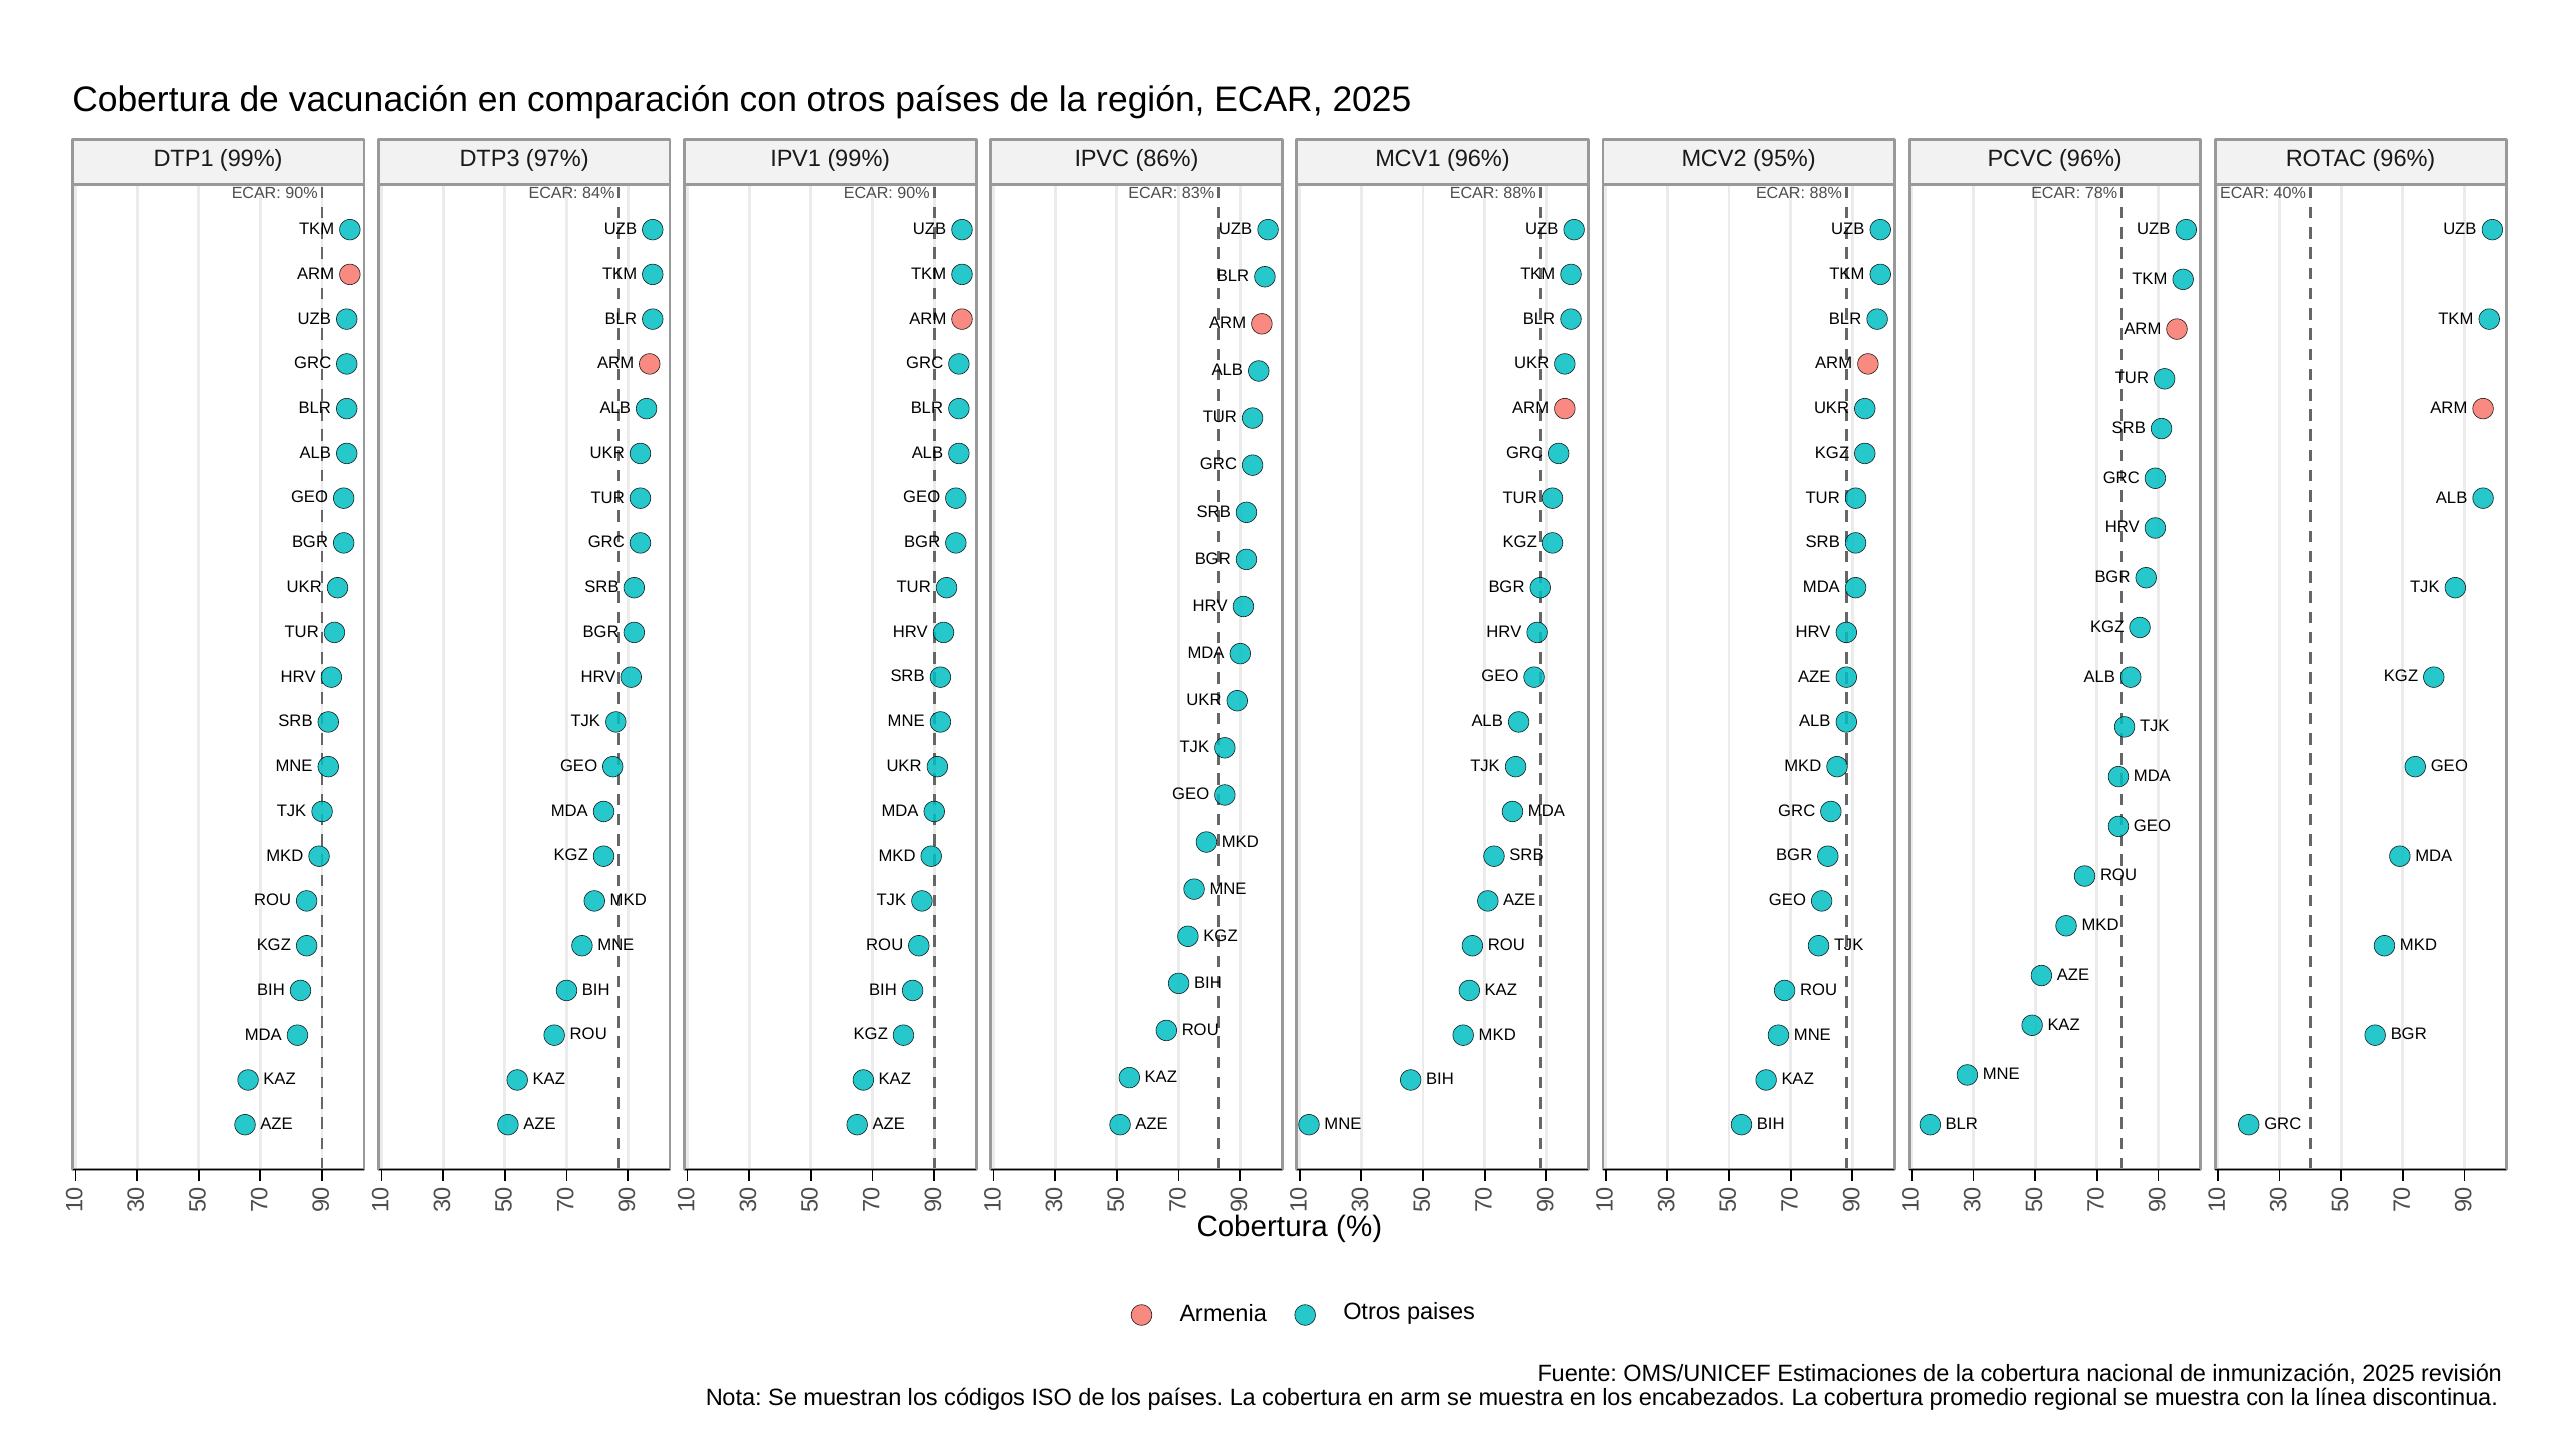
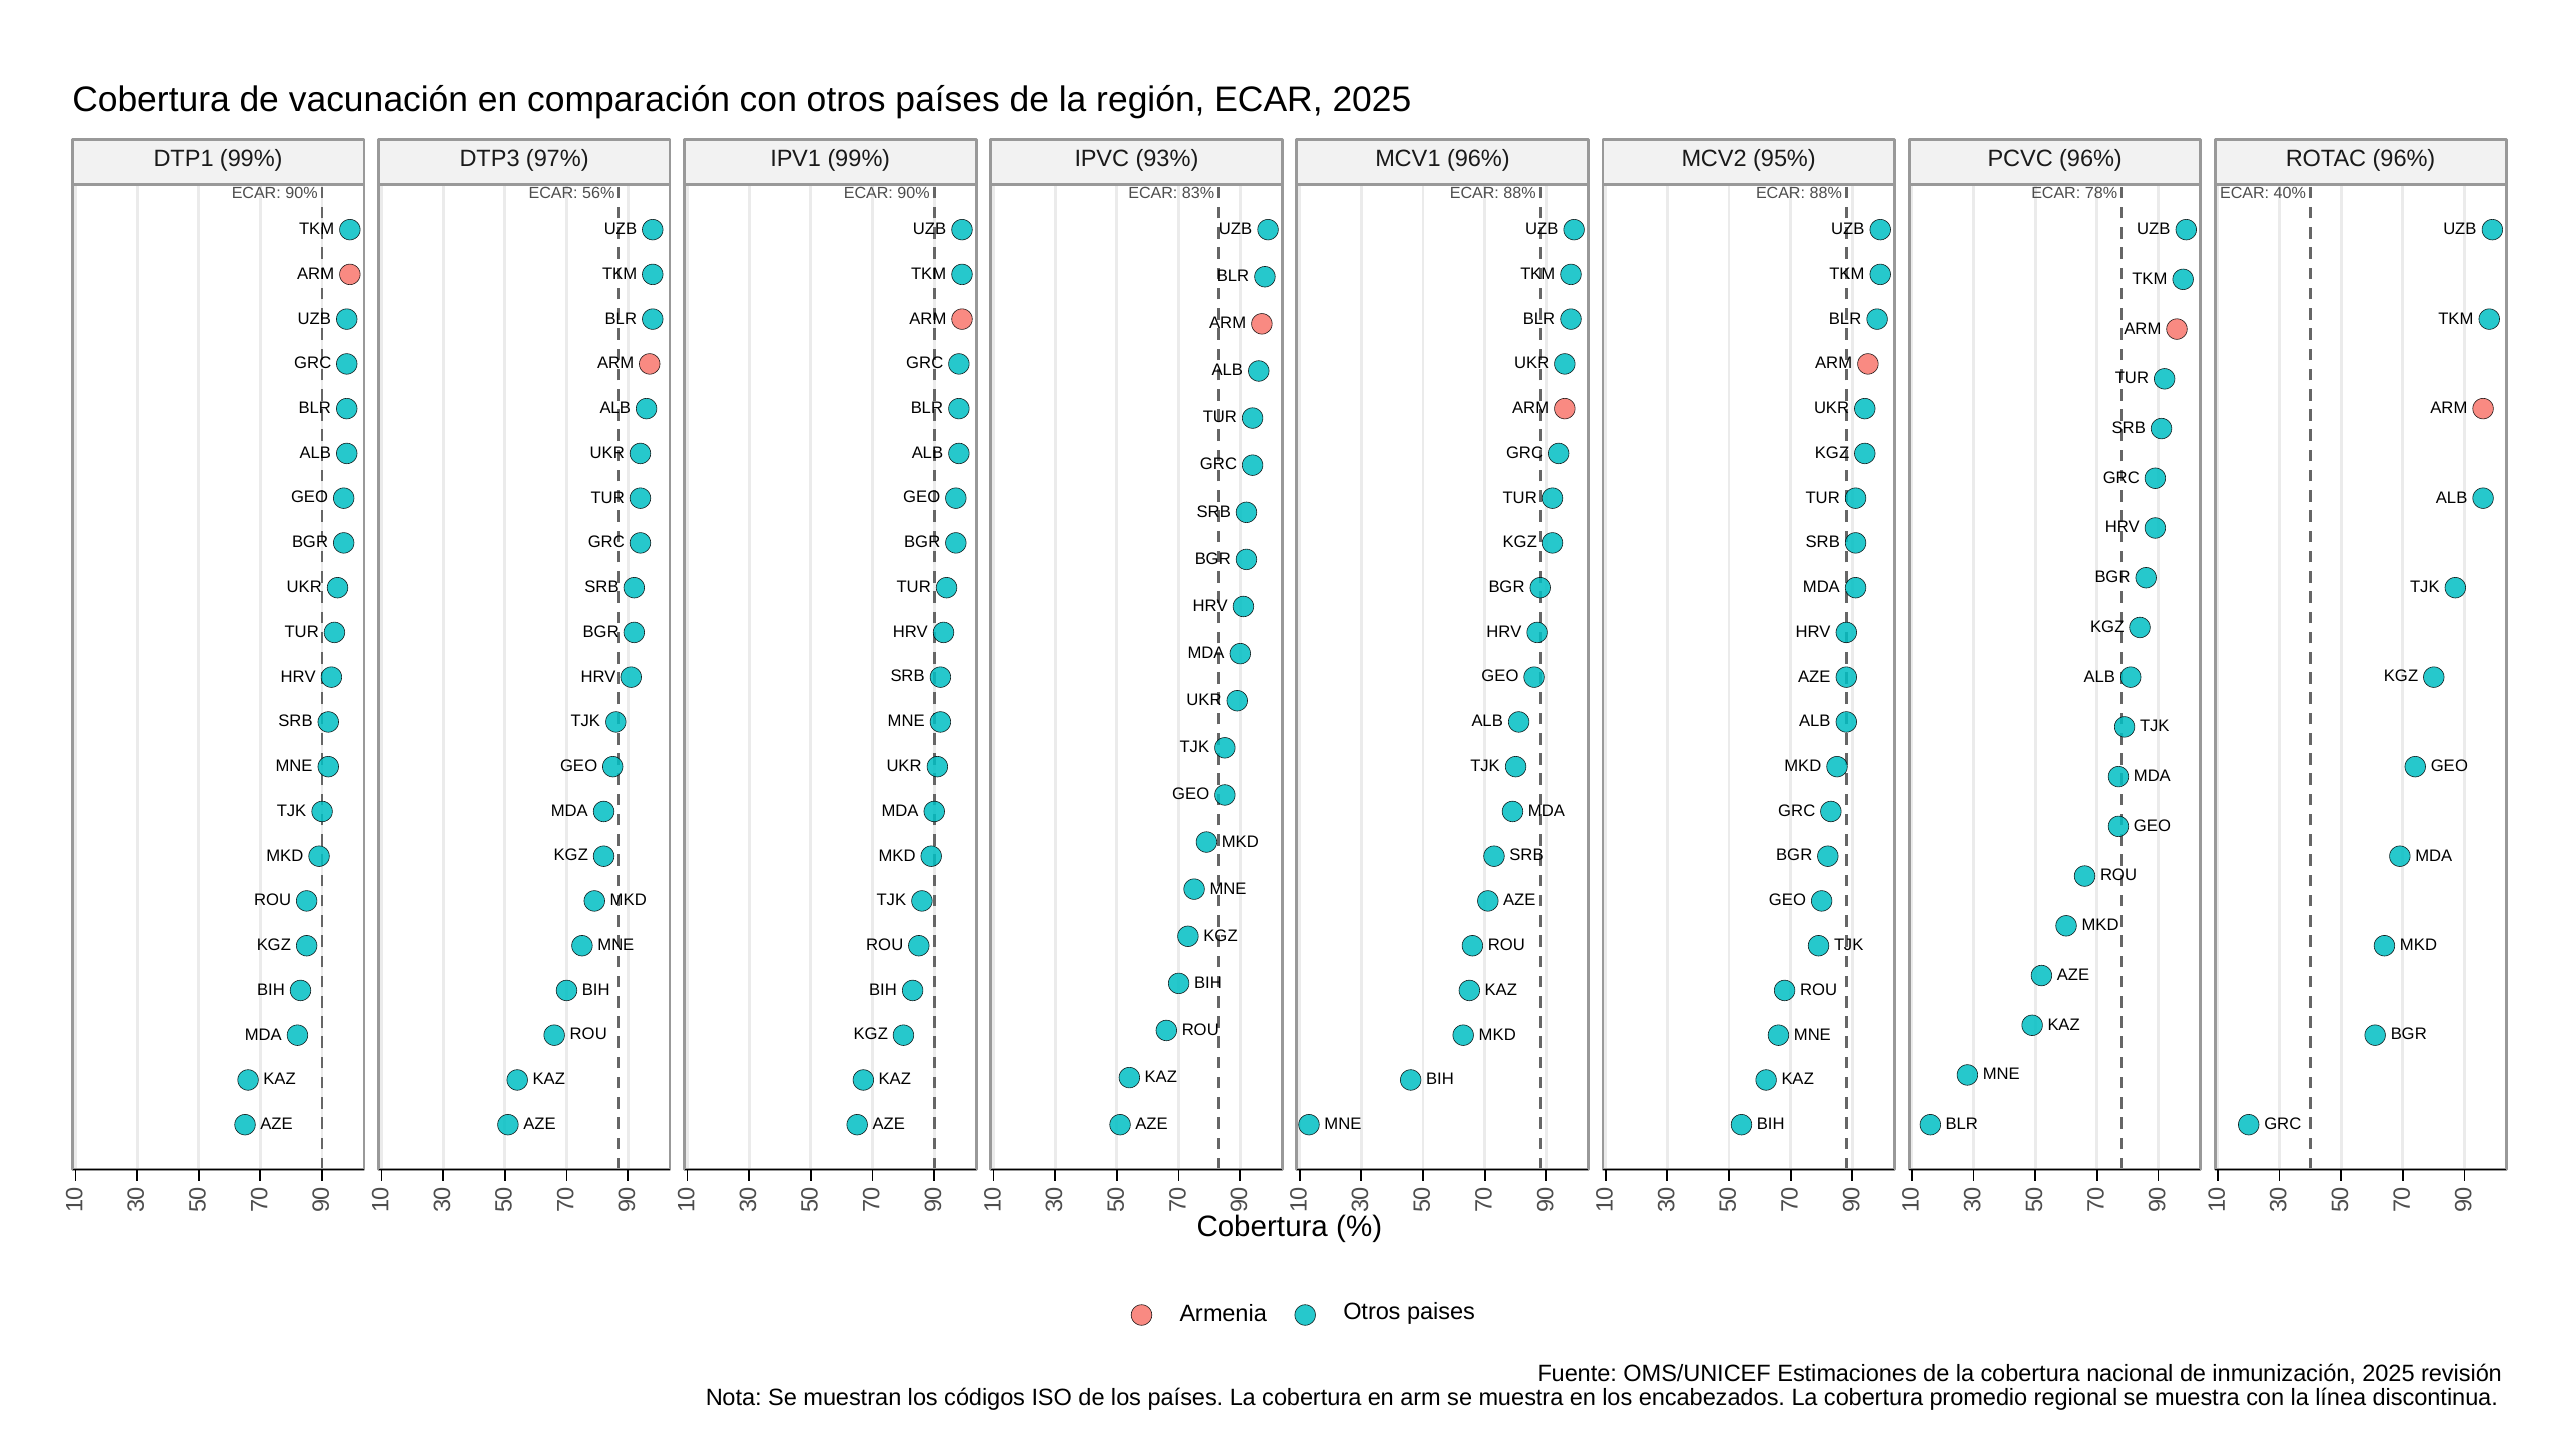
86%: 86% -> 93%
84%: 84% -> 56%
